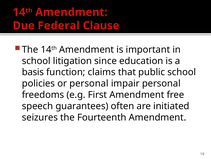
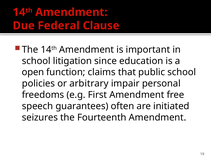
basis: basis -> open
or personal: personal -> arbitrary
